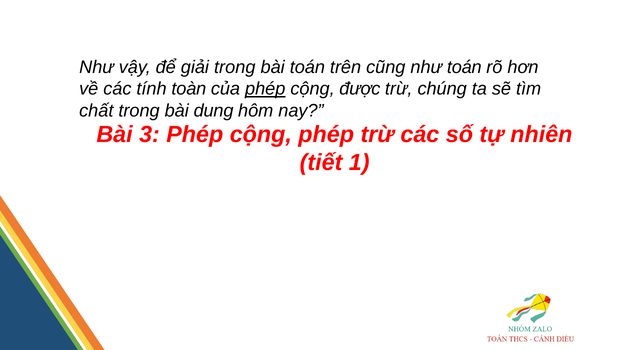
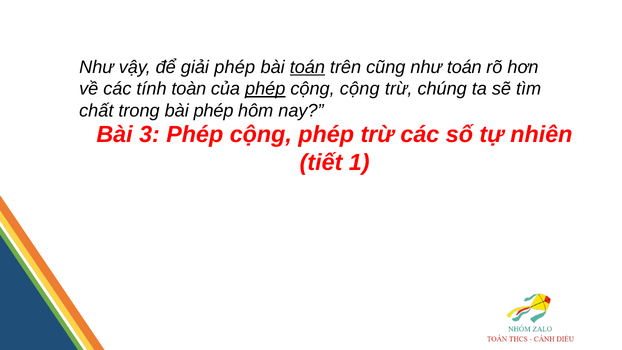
giải trong: trong -> phép
toán at (307, 67) underline: none -> present
cộng được: được -> cộng
bài dung: dung -> phép
